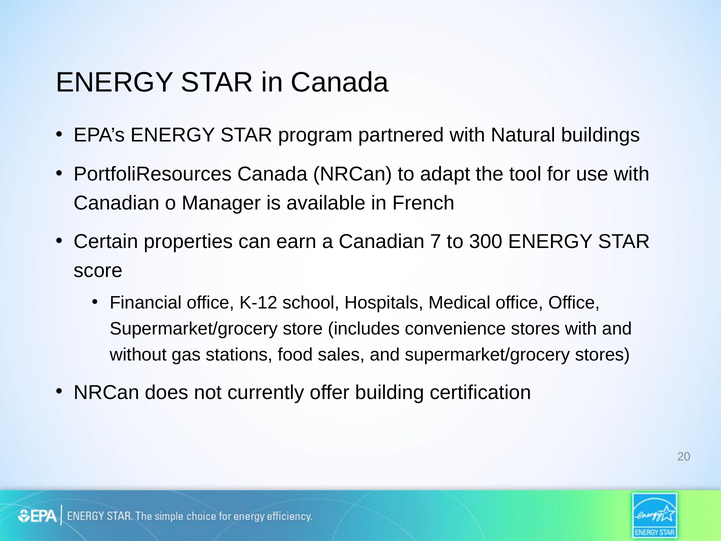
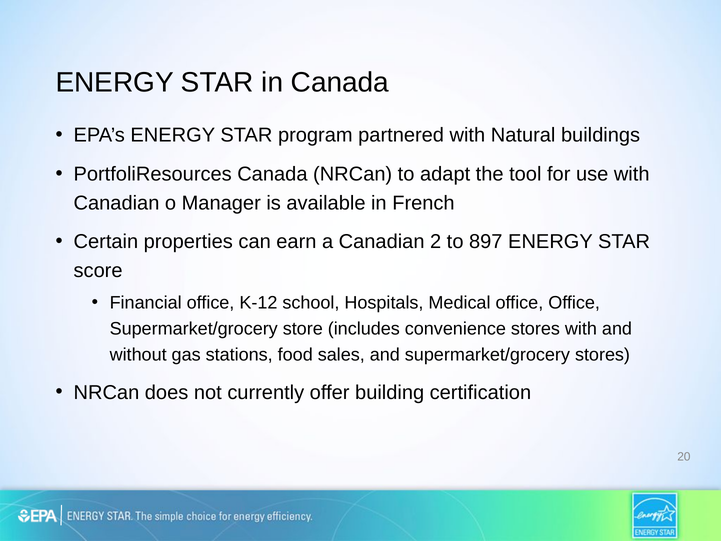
7: 7 -> 2
300: 300 -> 897
